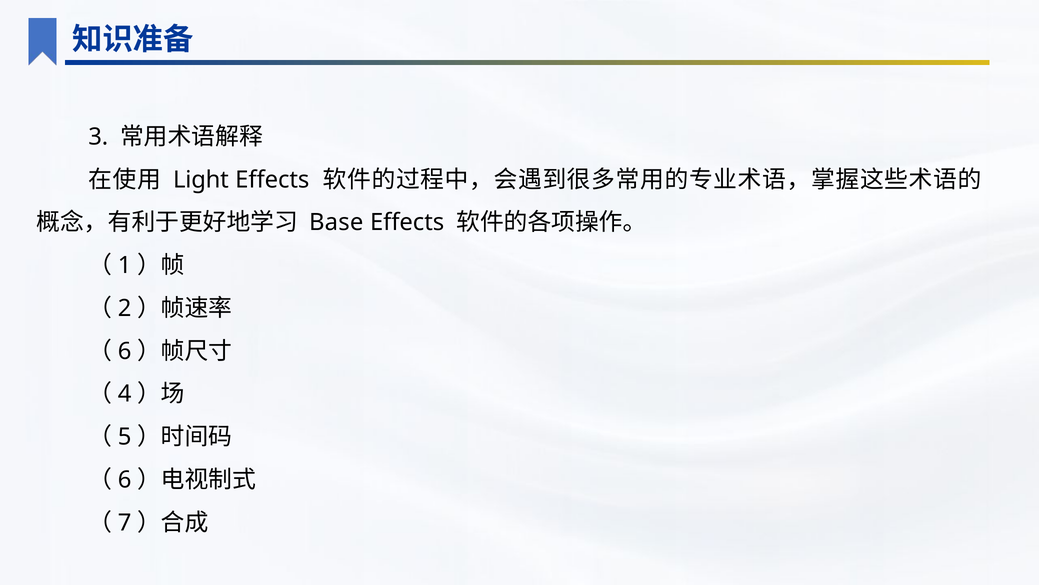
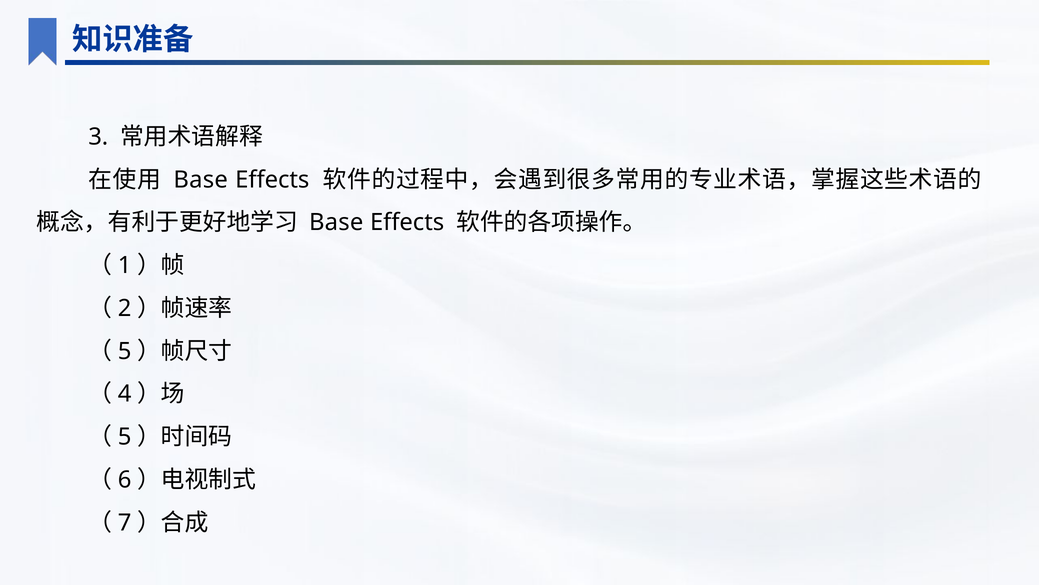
Light at (201, 180): Light -> Base
6 at (125, 351): 6 -> 5
